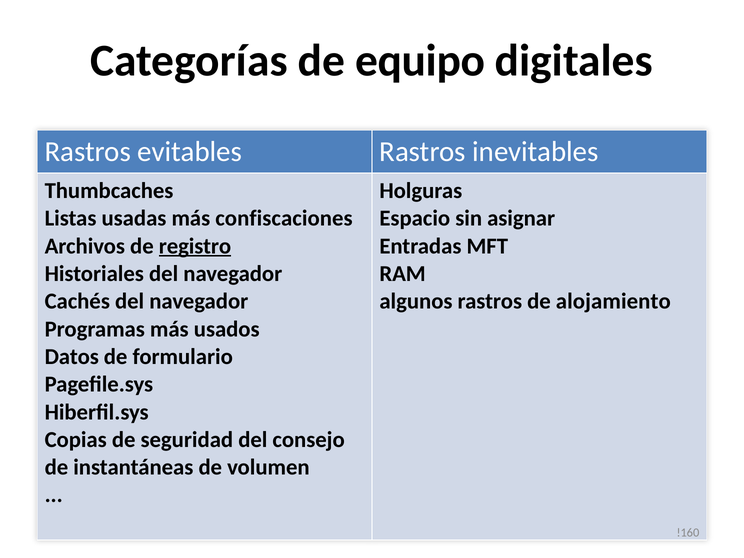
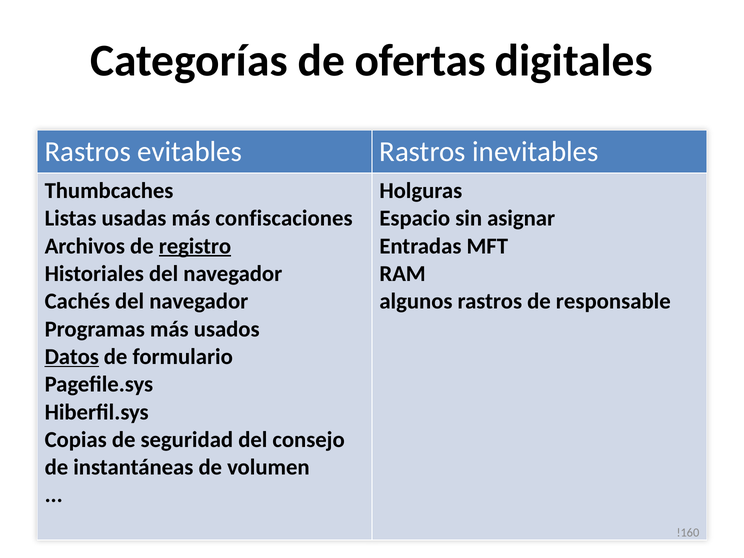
equipo: equipo -> ofertas
alojamiento: alojamiento -> responsable
Datos underline: none -> present
